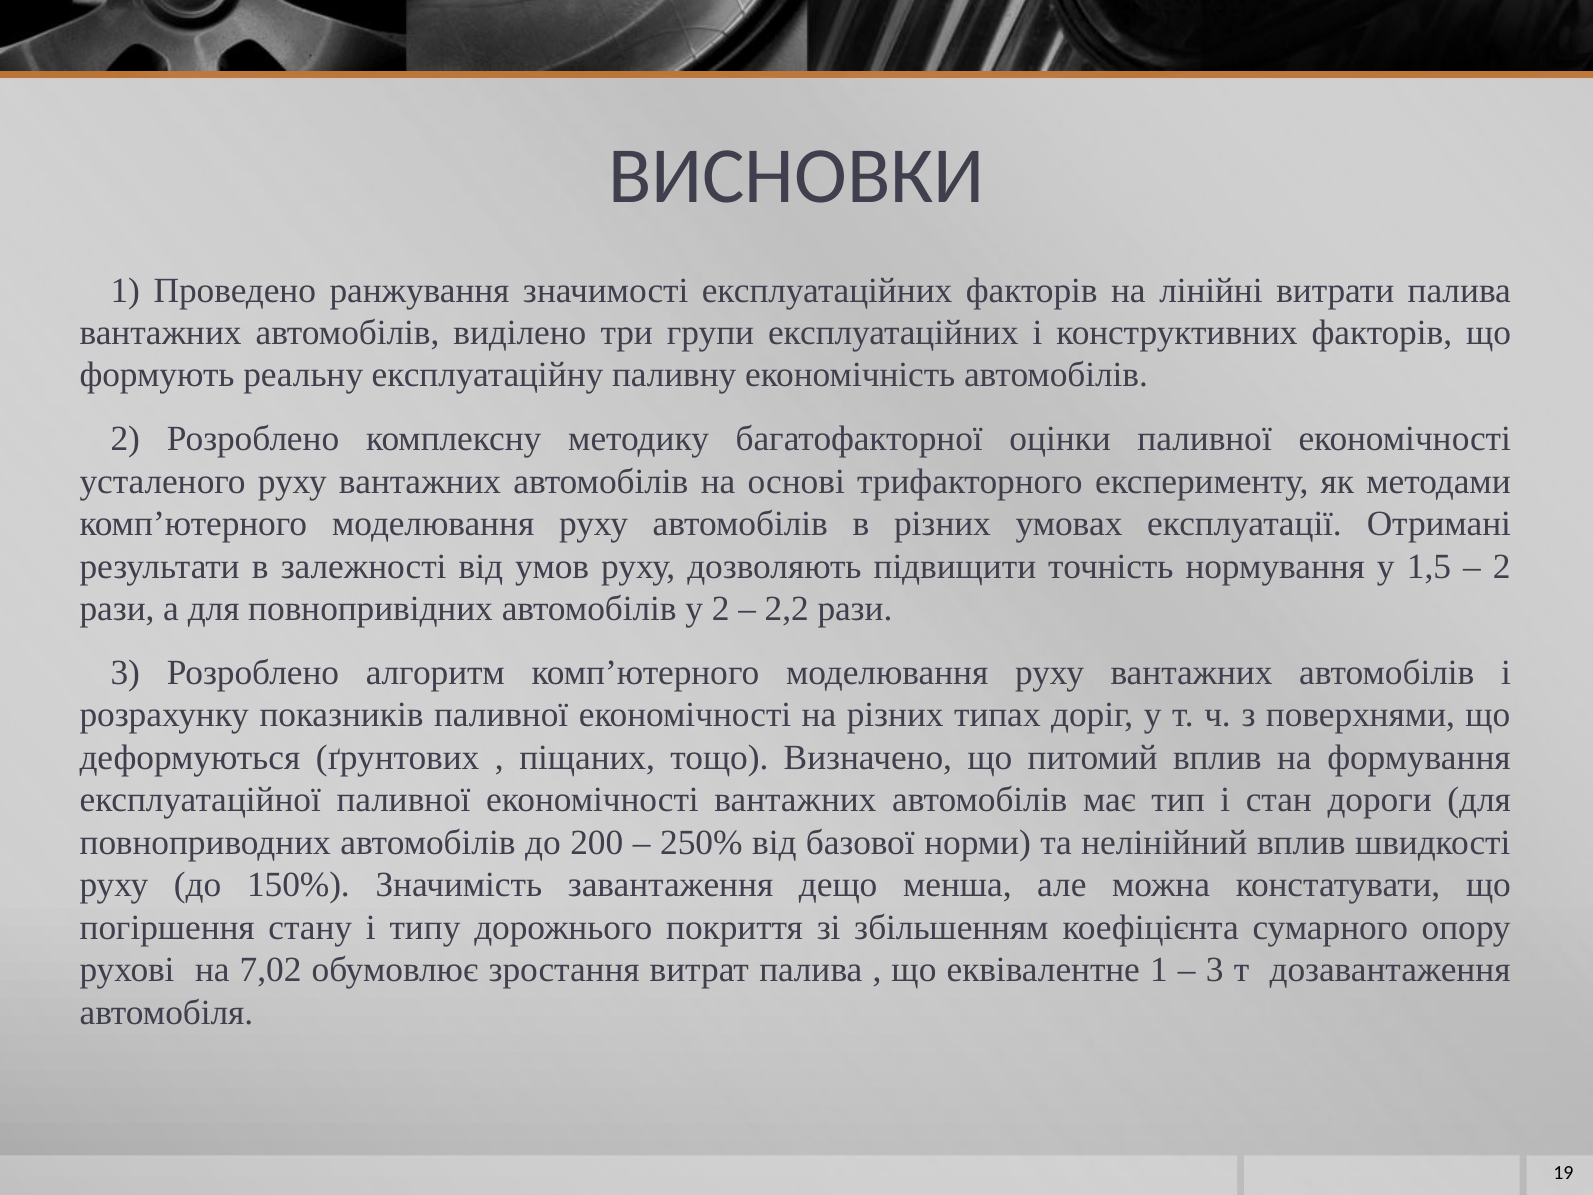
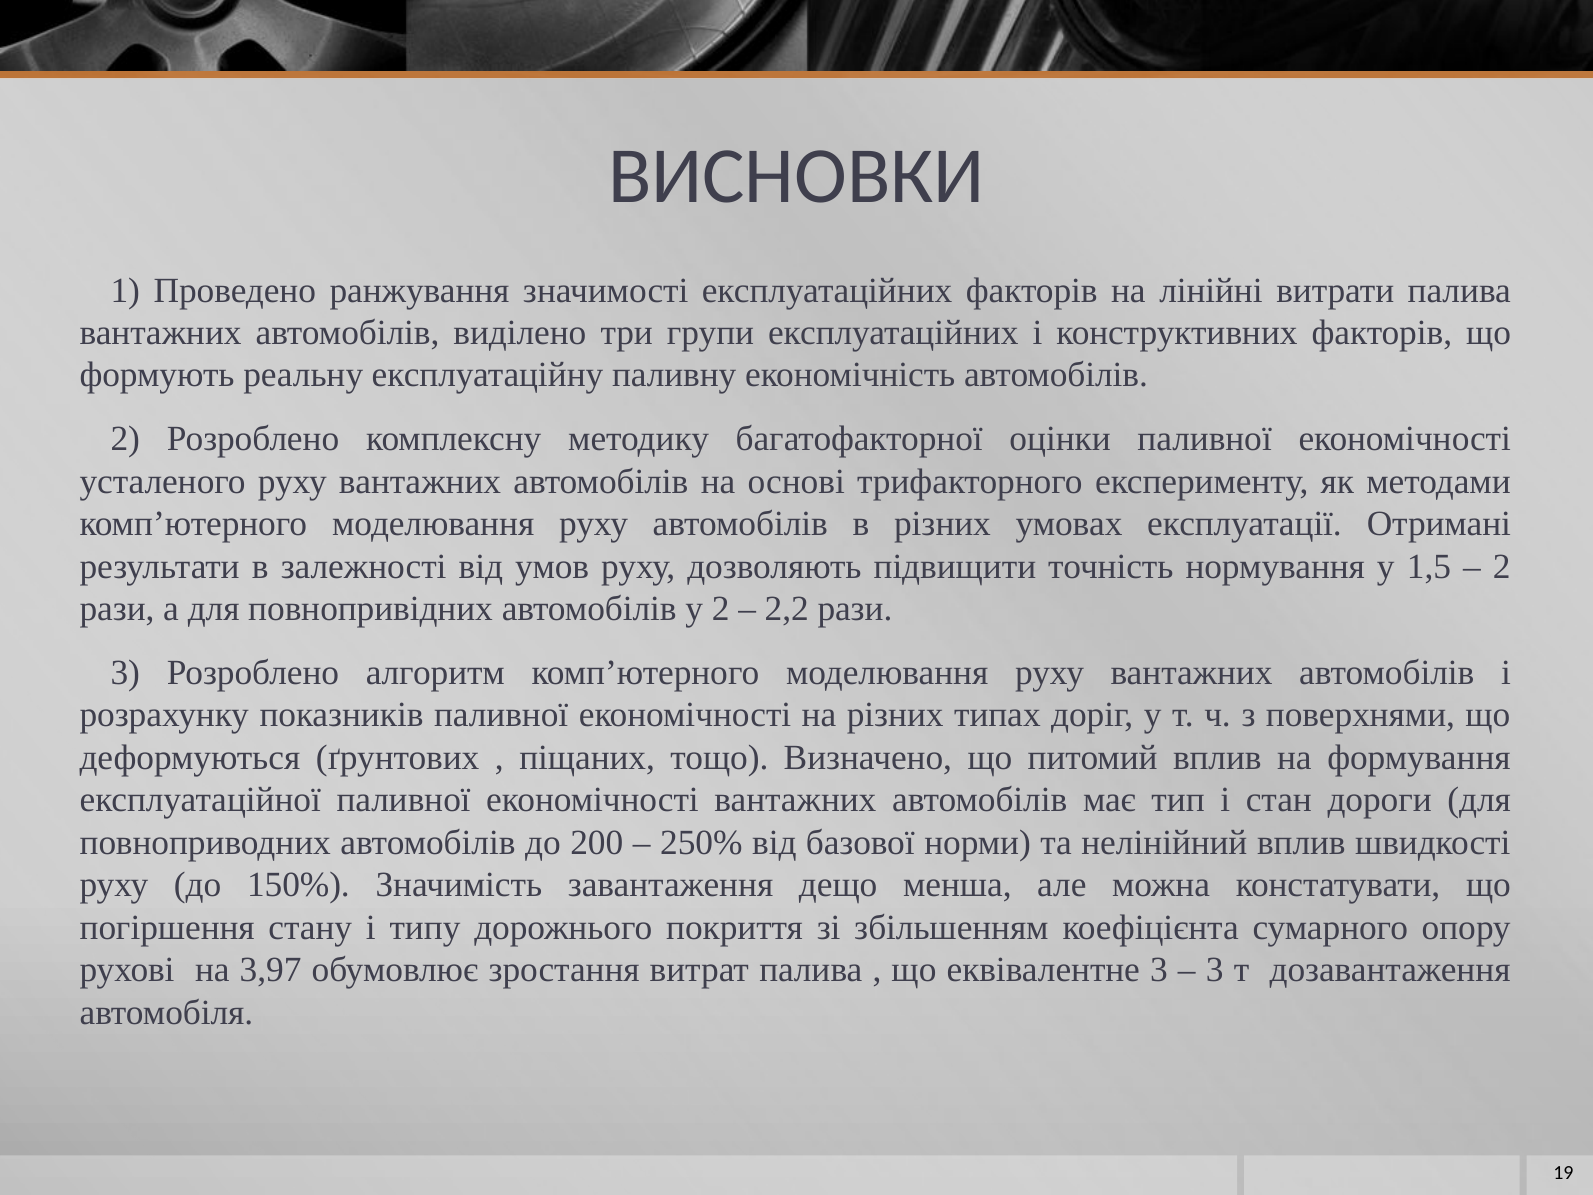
7,02: 7,02 -> 3,97
еквівалентне 1: 1 -> 3
